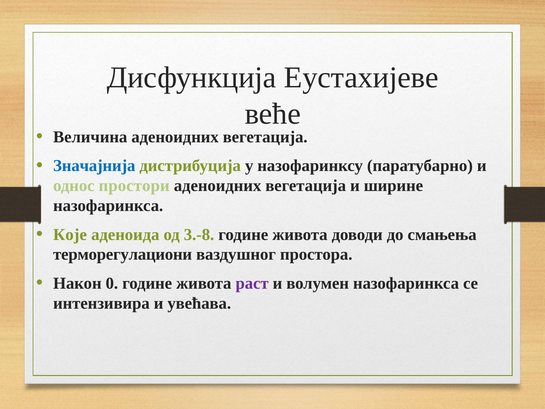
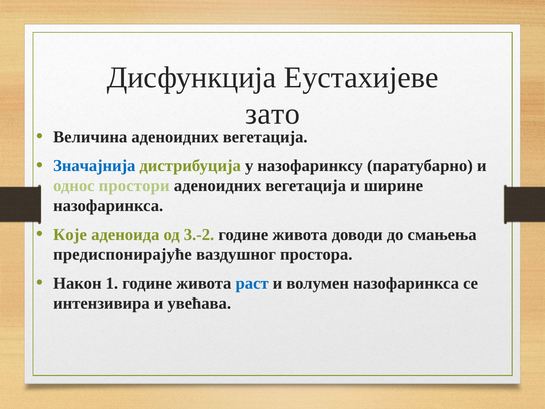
веће: веће -> зато
3.-8: 3.-8 -> 3.-2
терморегулациони: терморегулациони -> предиспонирајуће
0: 0 -> 1
раст colour: purple -> blue
